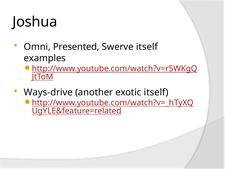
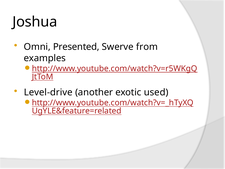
Swerve itself: itself -> from
Ways-drive: Ways-drive -> Level-drive
exotic itself: itself -> used
